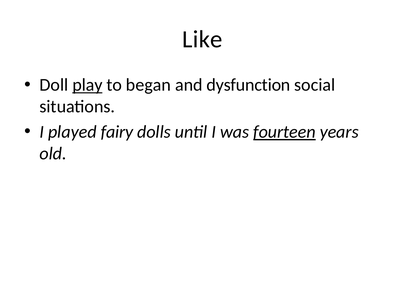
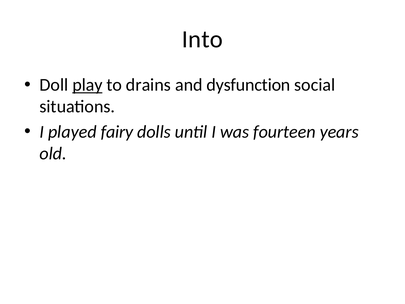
Like: Like -> Into
began: began -> drains
fourteen underline: present -> none
